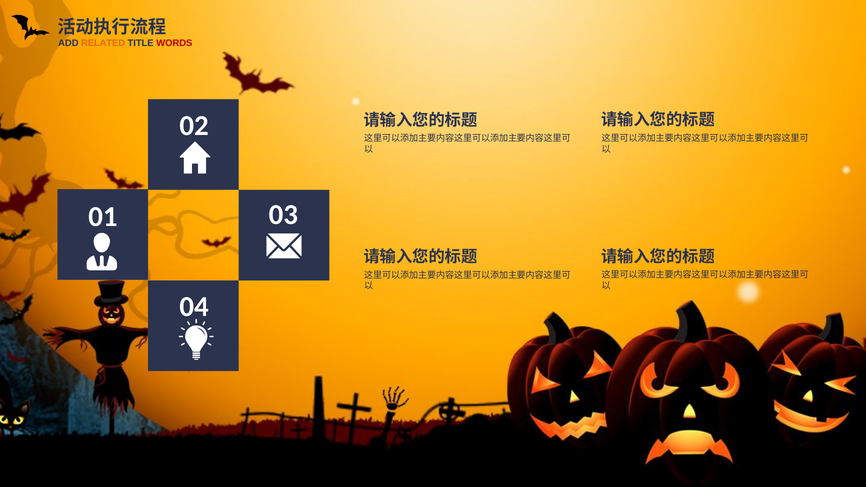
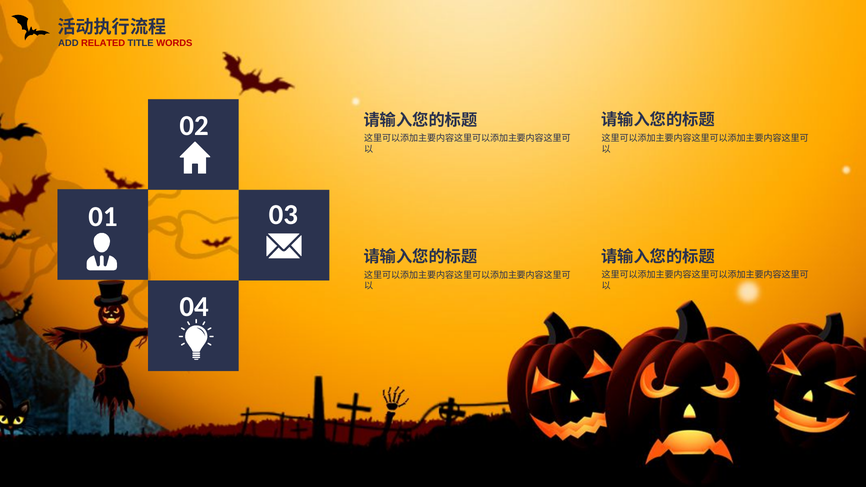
RELATED colour: orange -> red
